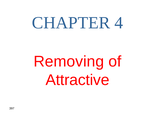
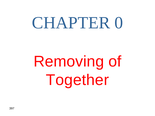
4: 4 -> 0
Attractive: Attractive -> Together
